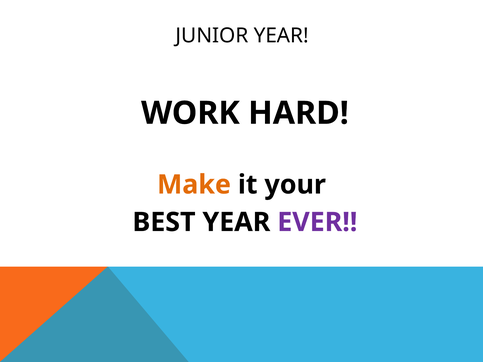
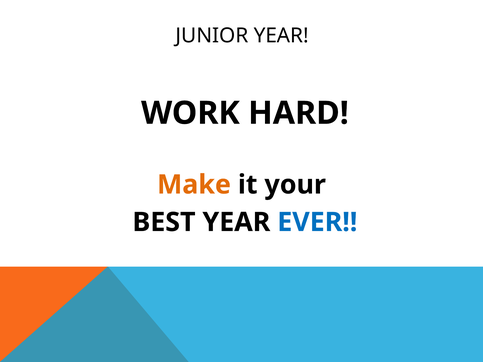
EVER colour: purple -> blue
